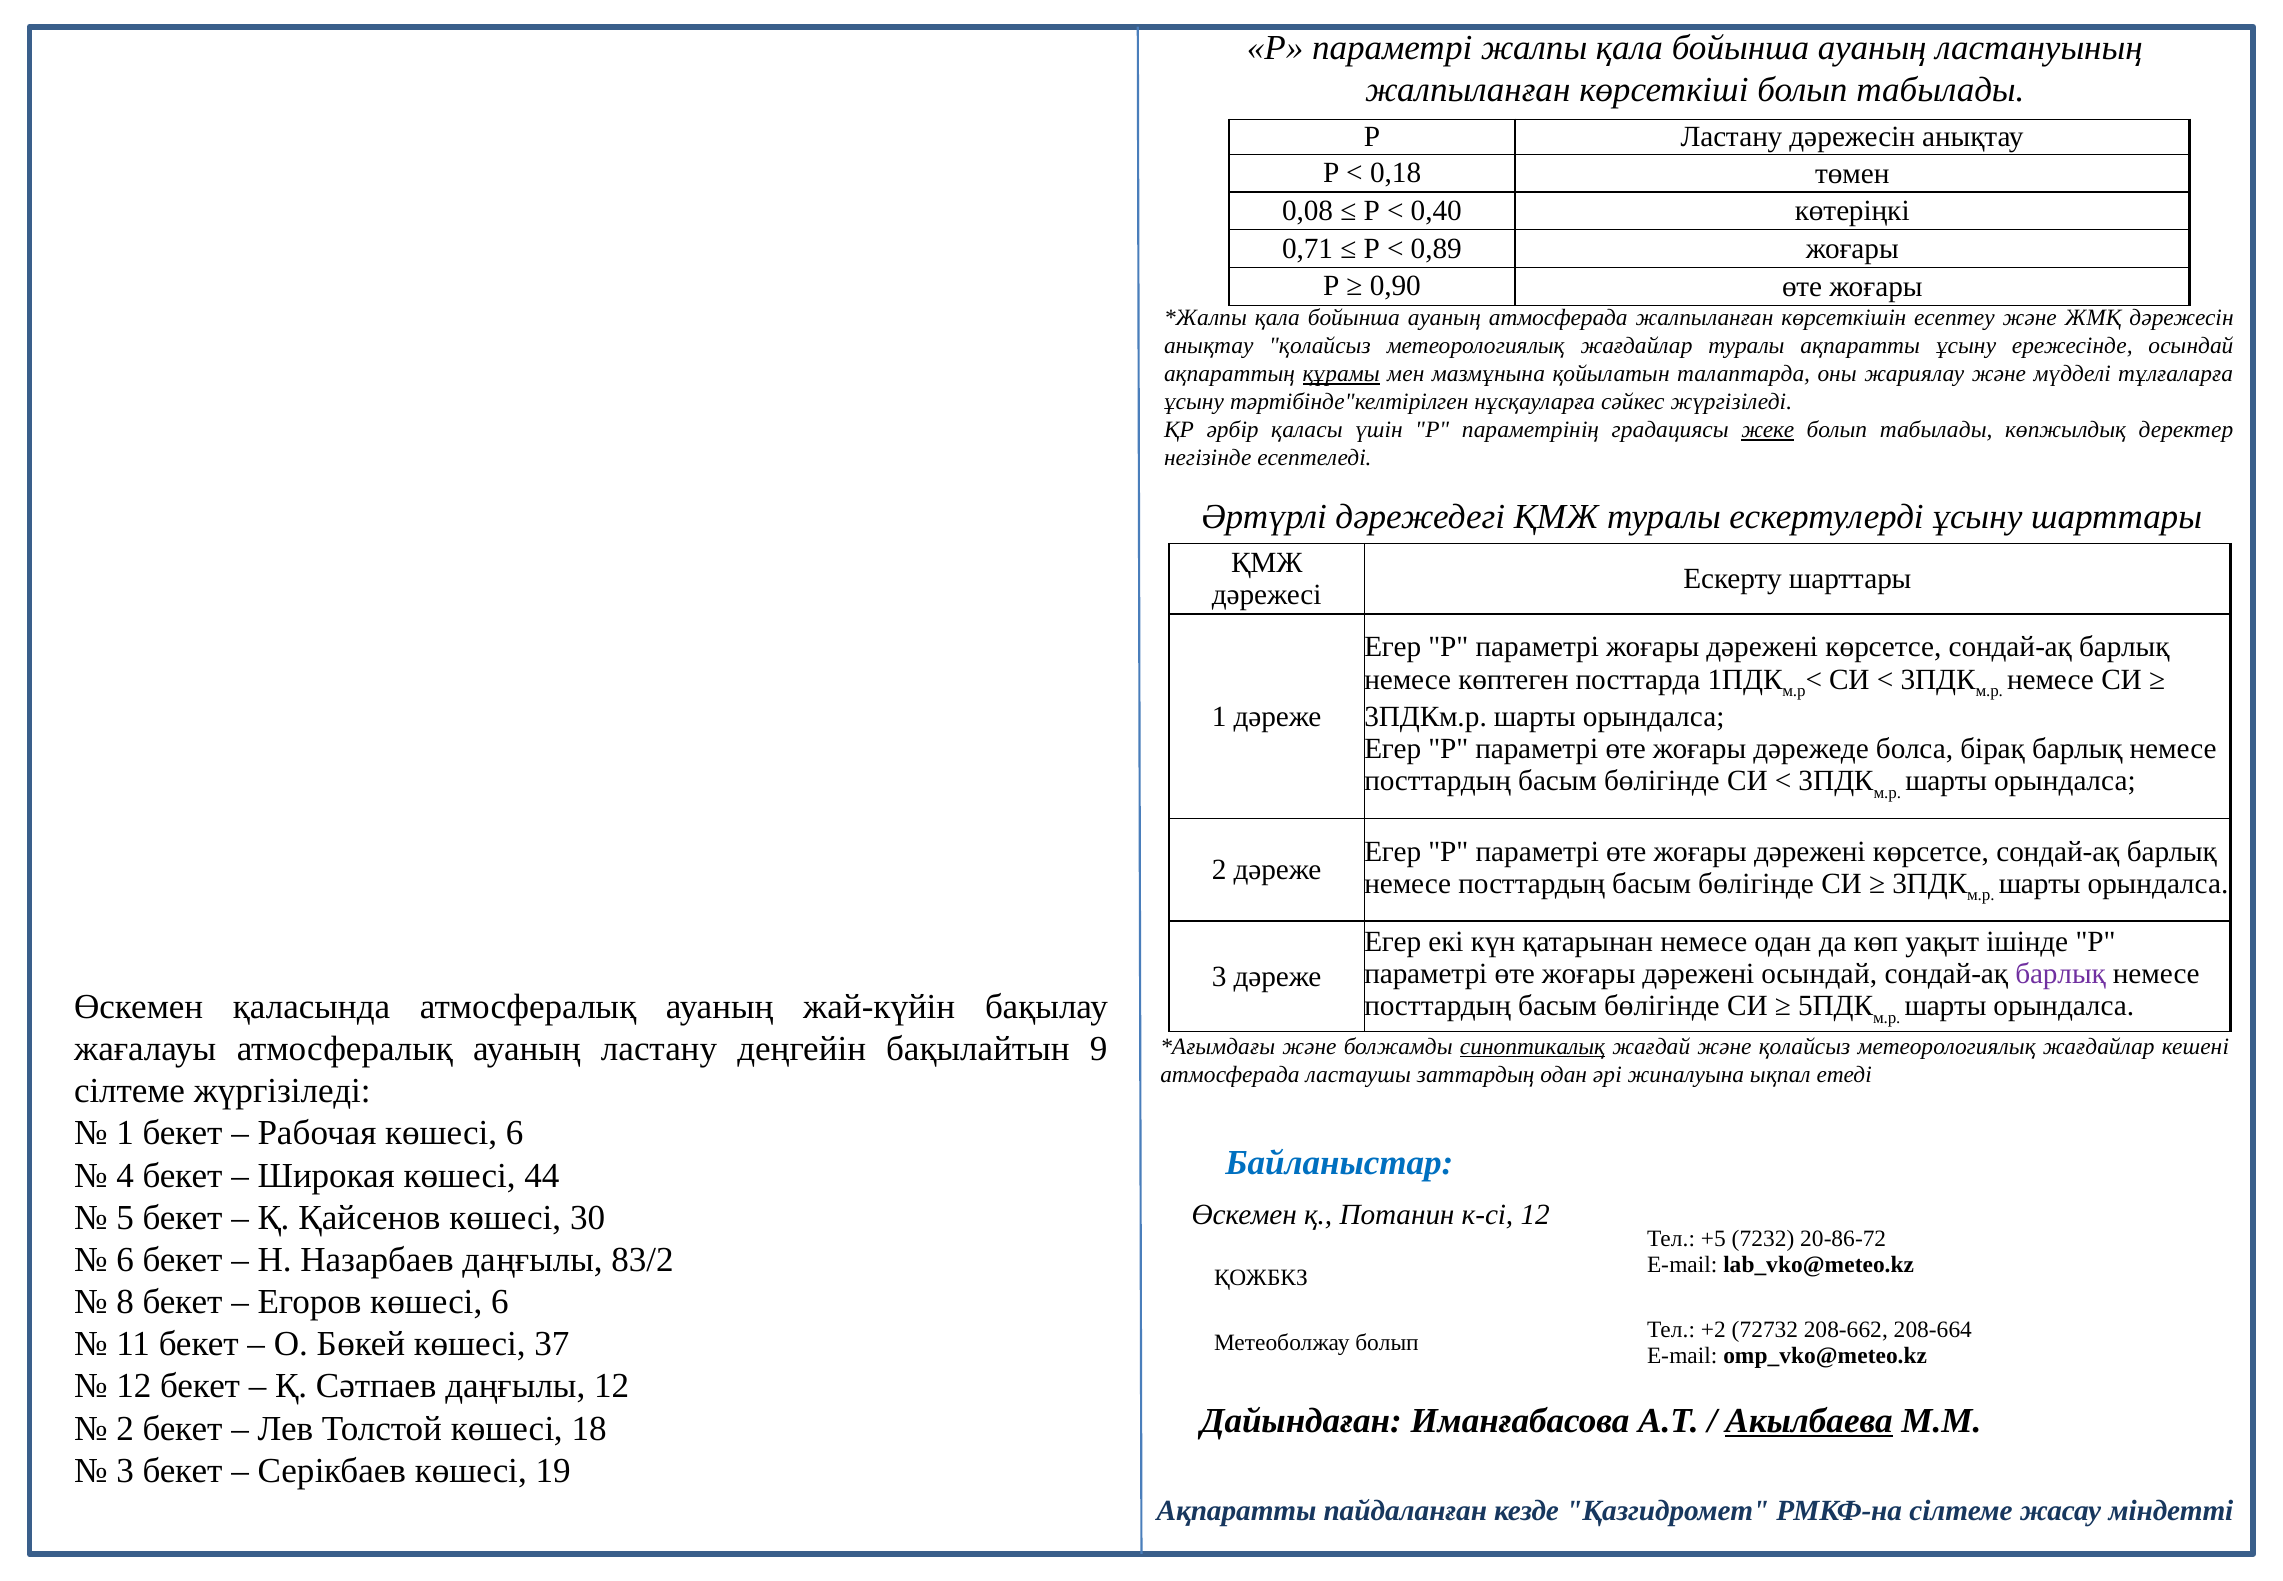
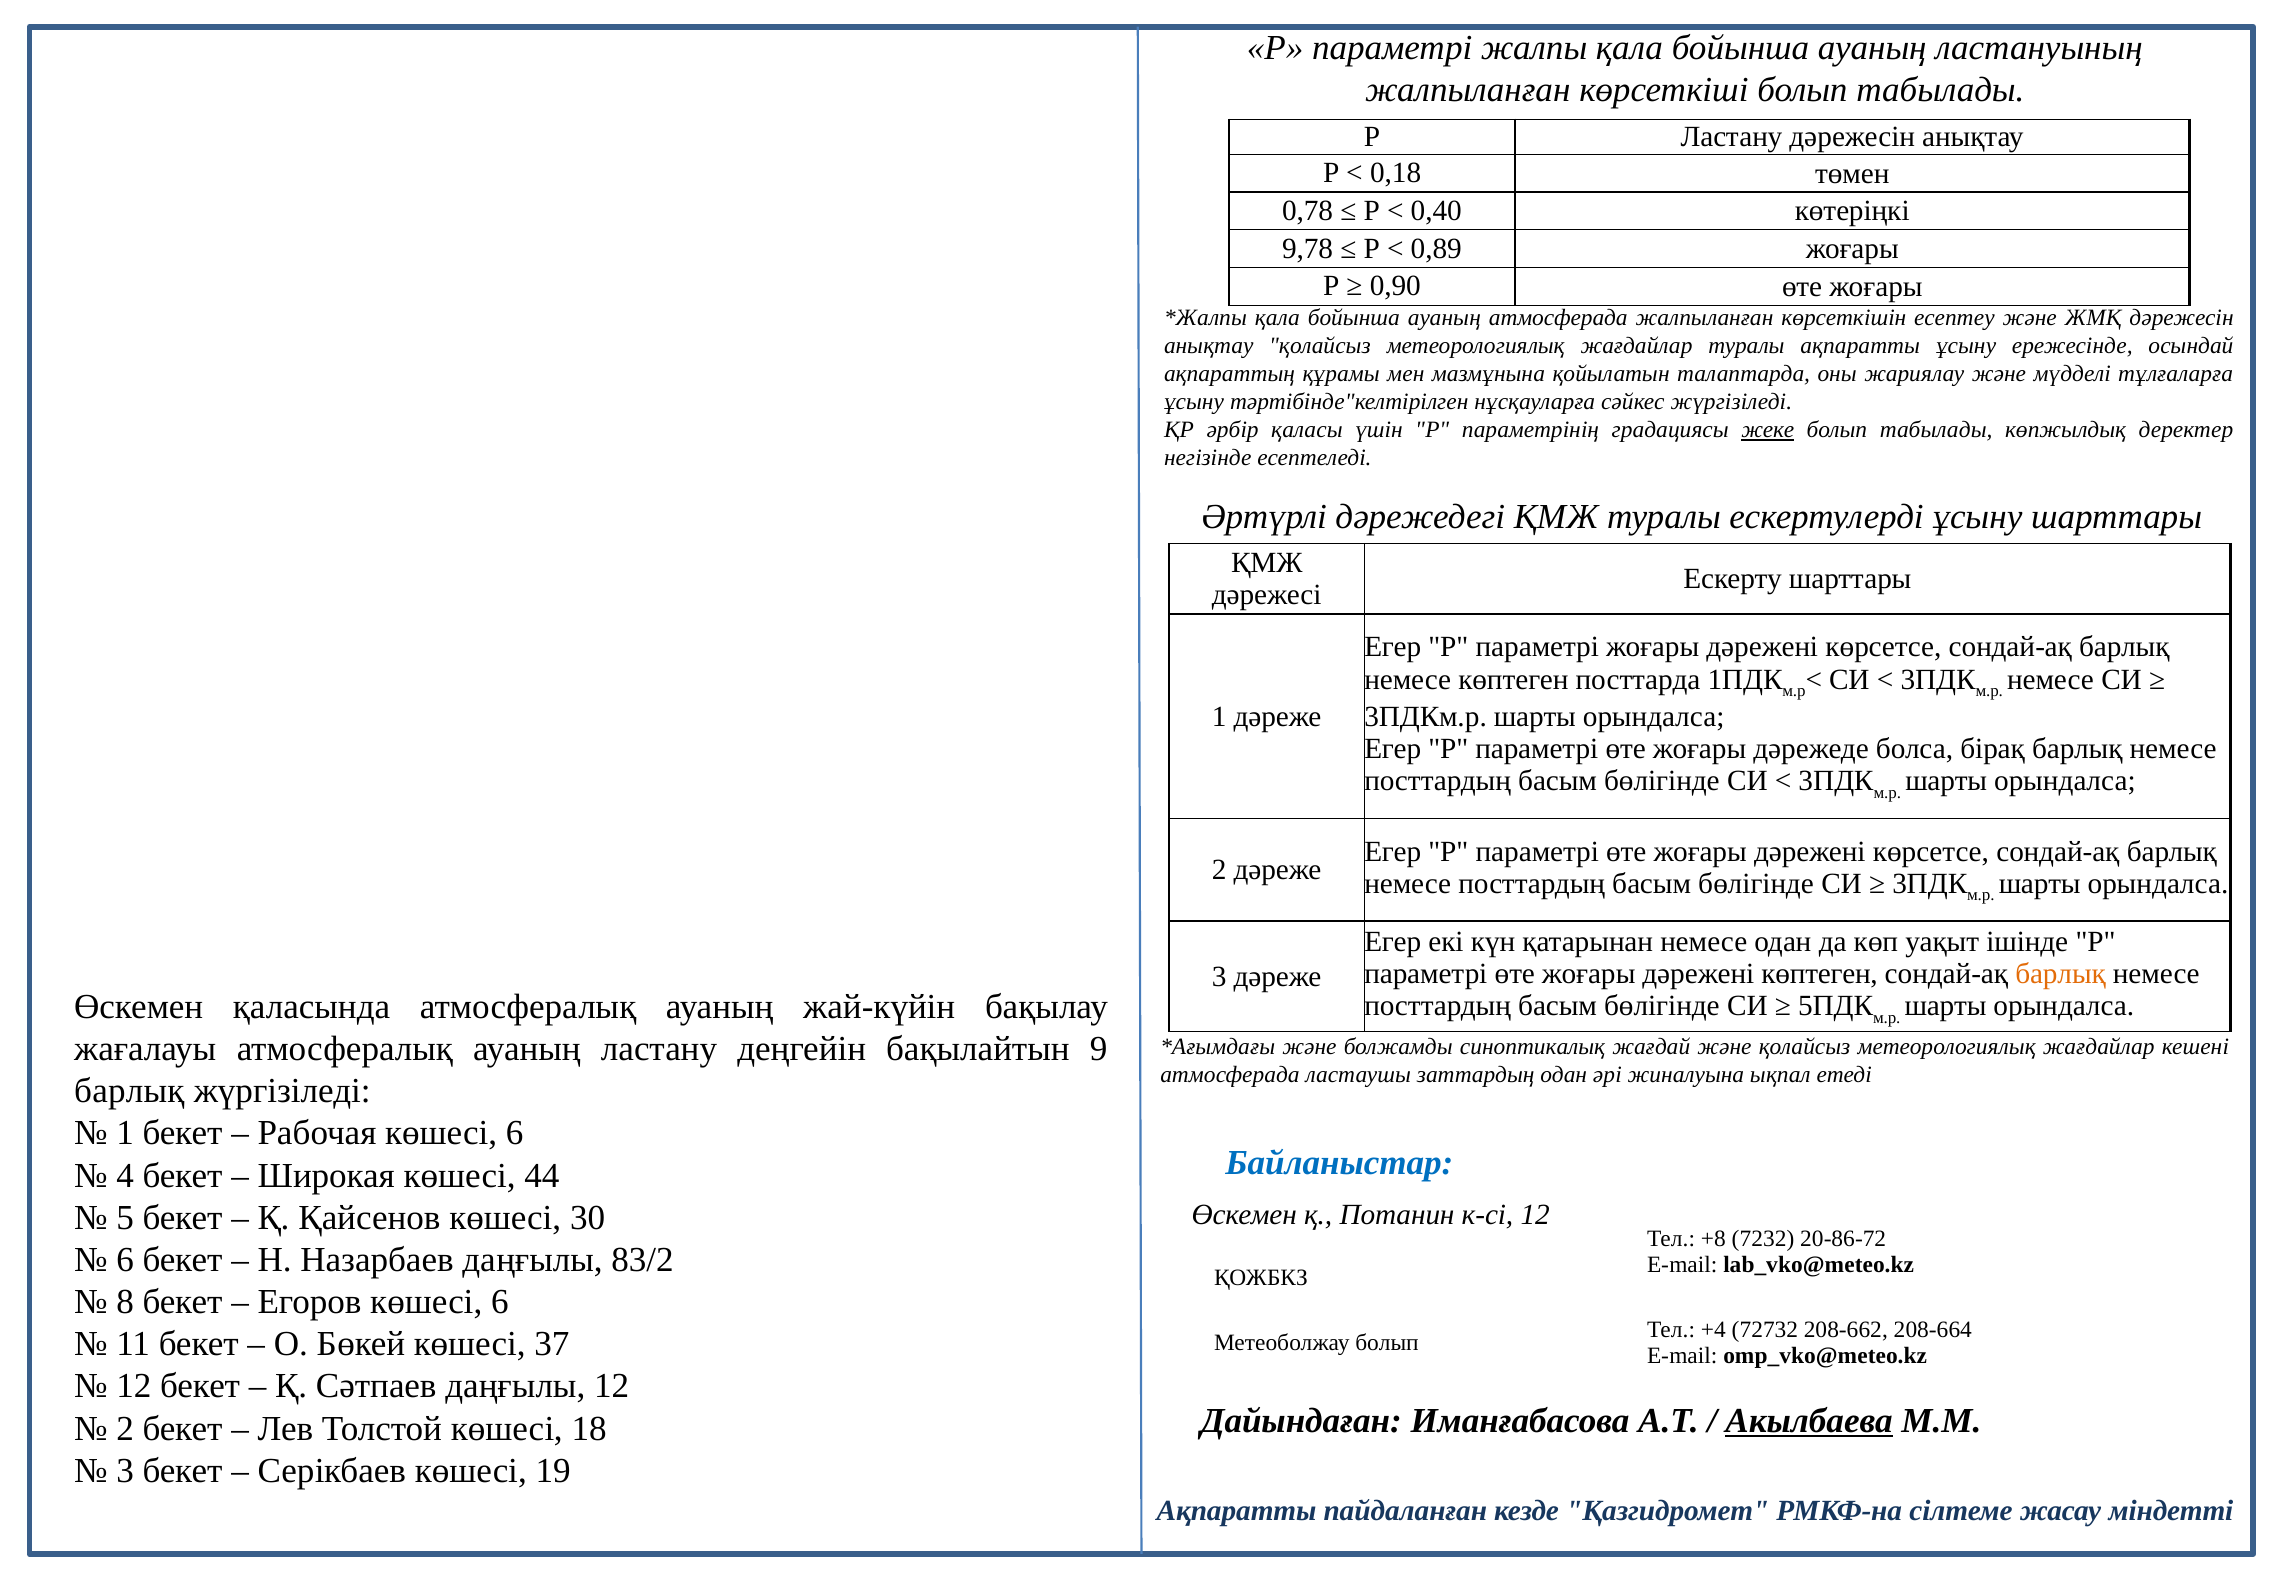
0,08: 0,08 -> 0,78
0,71: 0,71 -> 9,78
құрамы underline: present -> none
дәрежені осындай: осындай -> көптеген
барлық at (2061, 974) colour: purple -> orange
синоптикалық underline: present -> none
сілтеме at (130, 1091): сілтеме -> барлық
+5: +5 -> +8
+2: +2 -> +4
